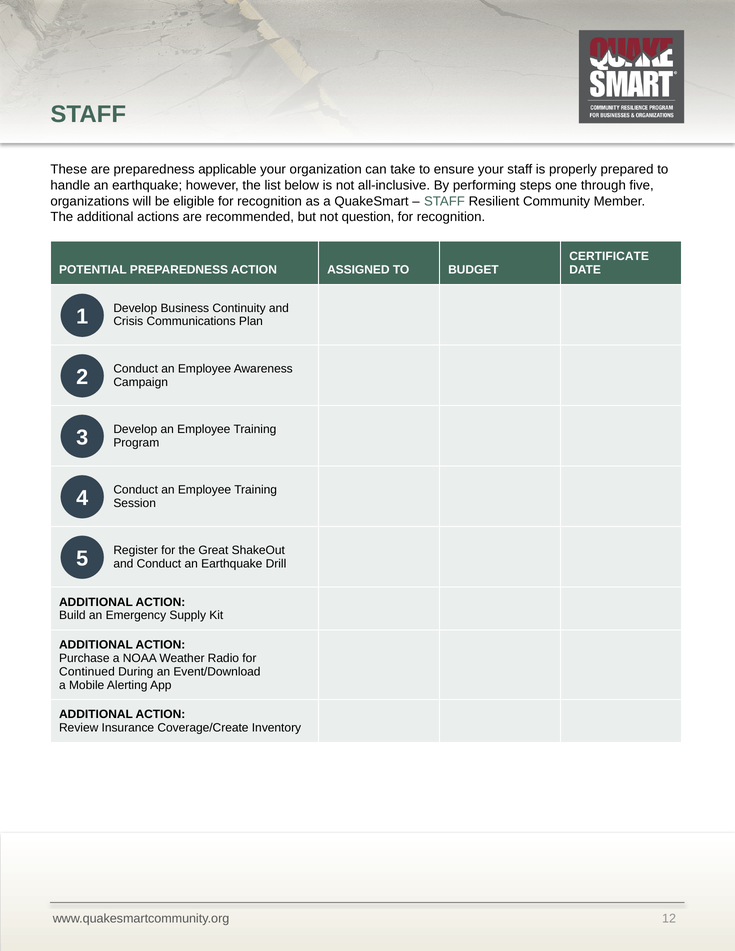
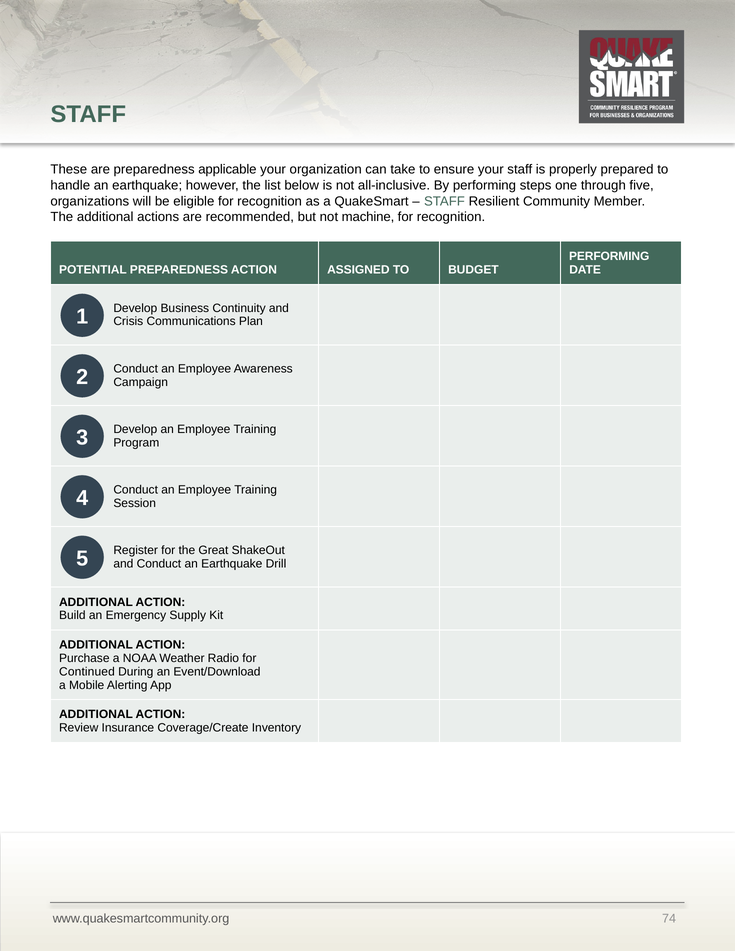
question: question -> machine
CERTIFICATE at (609, 256): CERTIFICATE -> PERFORMING
12: 12 -> 74
